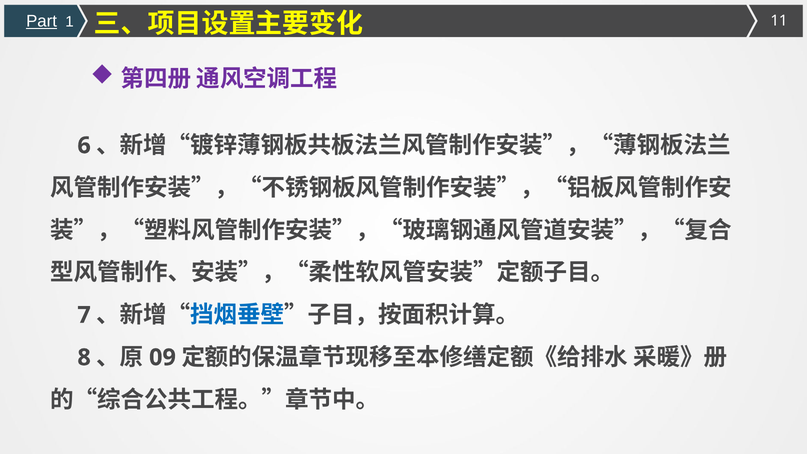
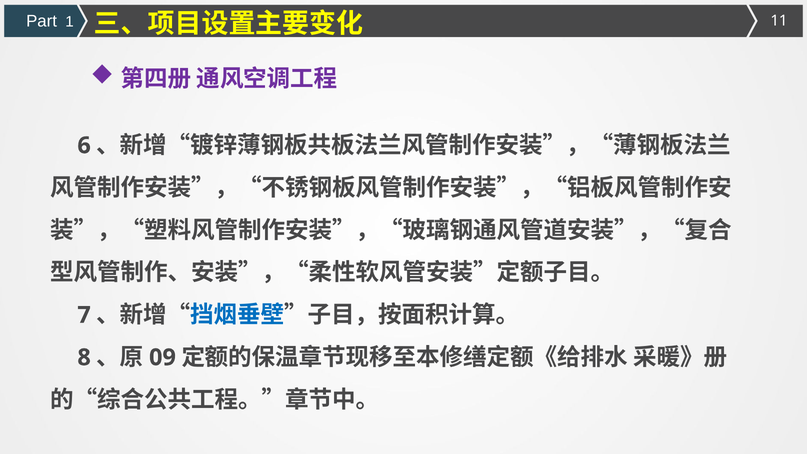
Part underline: present -> none
